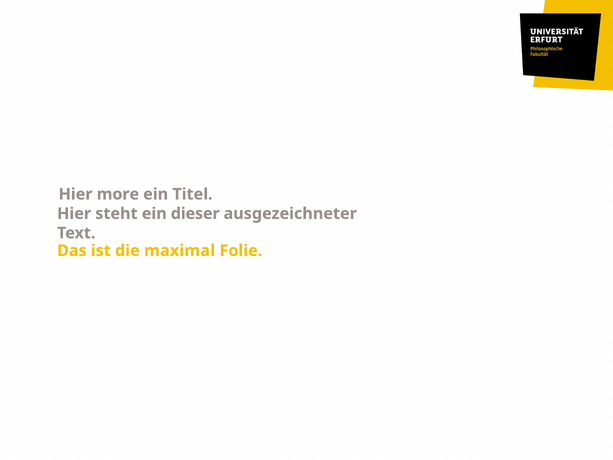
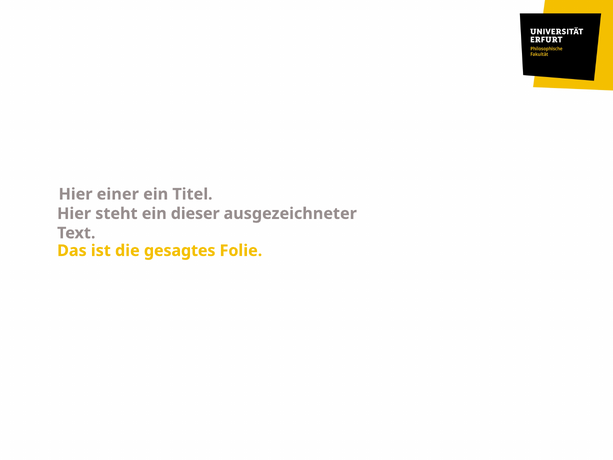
more: more -> einer
maximal: maximal -> gesagtes
